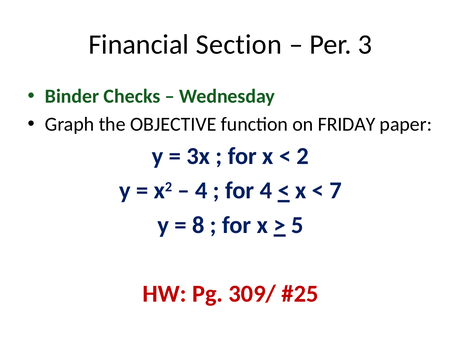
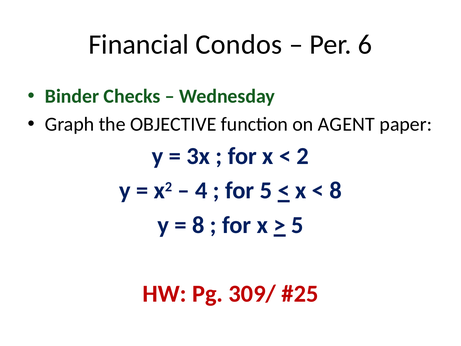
Section: Section -> Condos
3: 3 -> 6
FRIDAY: FRIDAY -> AGENT
for 4: 4 -> 5
7 at (336, 190): 7 -> 8
